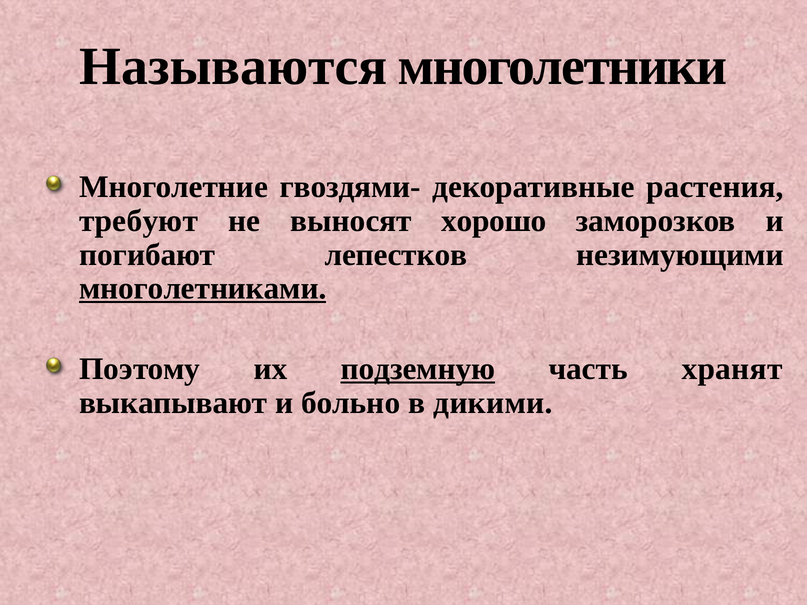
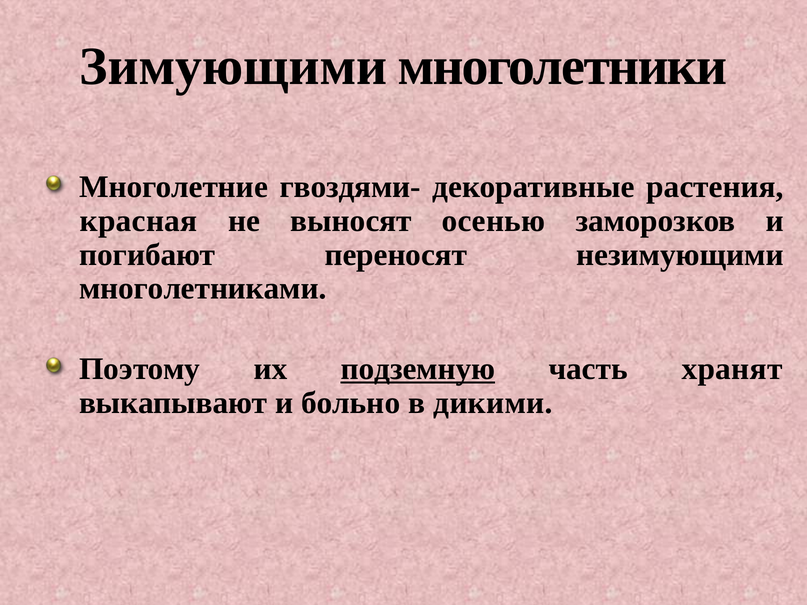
Называются: Называются -> Зимующими
требуют: требуют -> красная
хорошо: хорошо -> осенью
лепестков: лепестков -> переносят
многолетниками underline: present -> none
